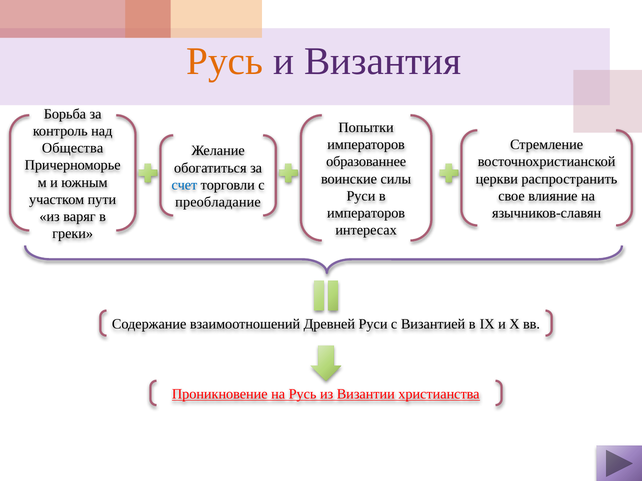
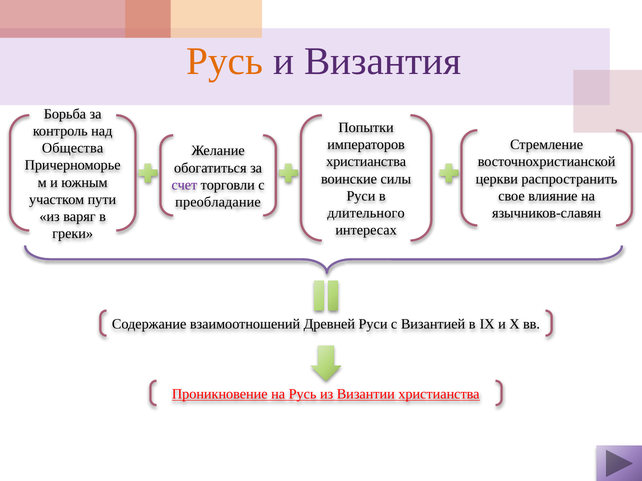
образованнее at (366, 162): образованнее -> христианства
счет colour: blue -> purple
императоров at (366, 213): императоров -> длительного
